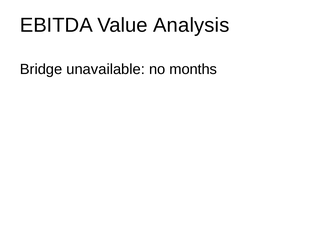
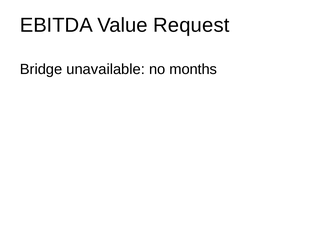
Analysis: Analysis -> Request
